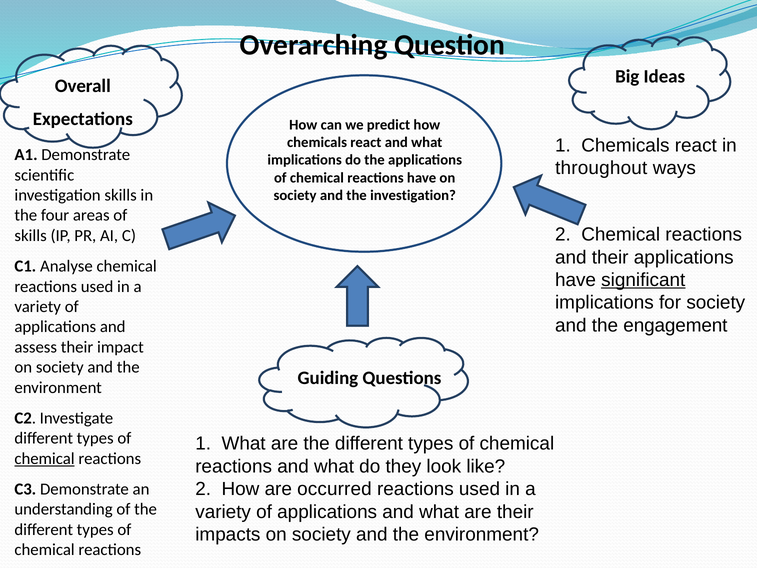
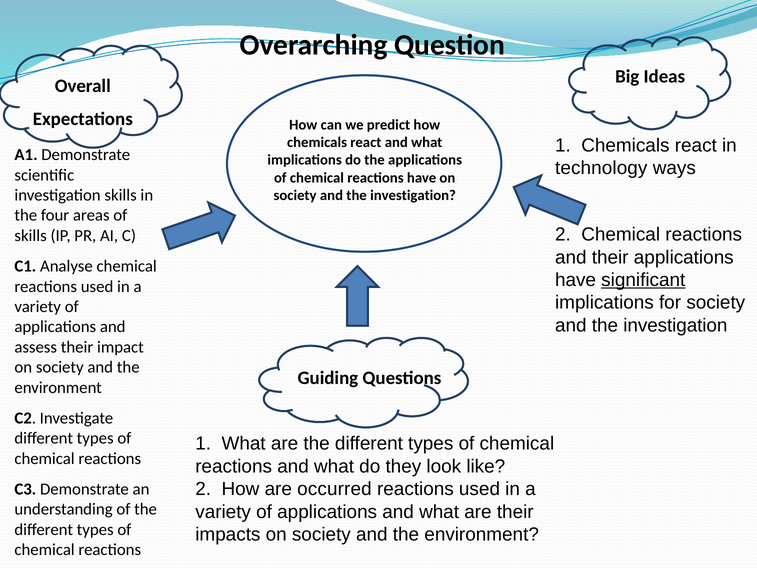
throughout: throughout -> technology
engagement at (675, 325): engagement -> investigation
chemical at (45, 458) underline: present -> none
